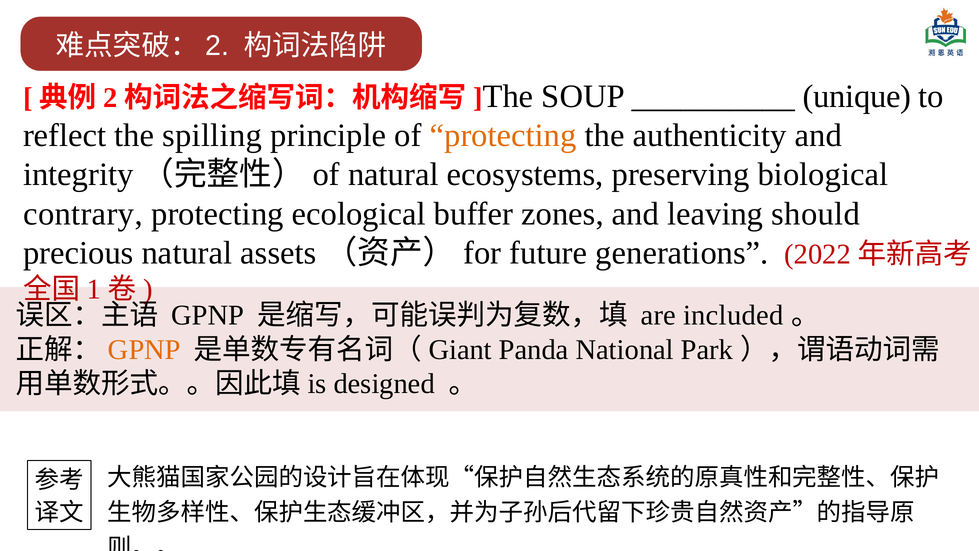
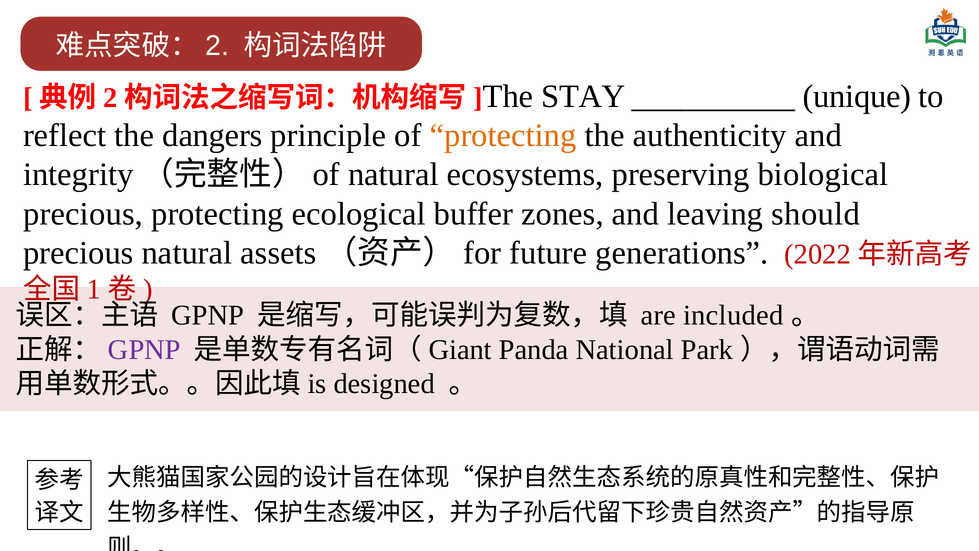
SOUP: SOUP -> STAY
spilling: spilling -> dangers
contrary at (83, 214): contrary -> precious
GPNP at (144, 349) colour: orange -> purple
